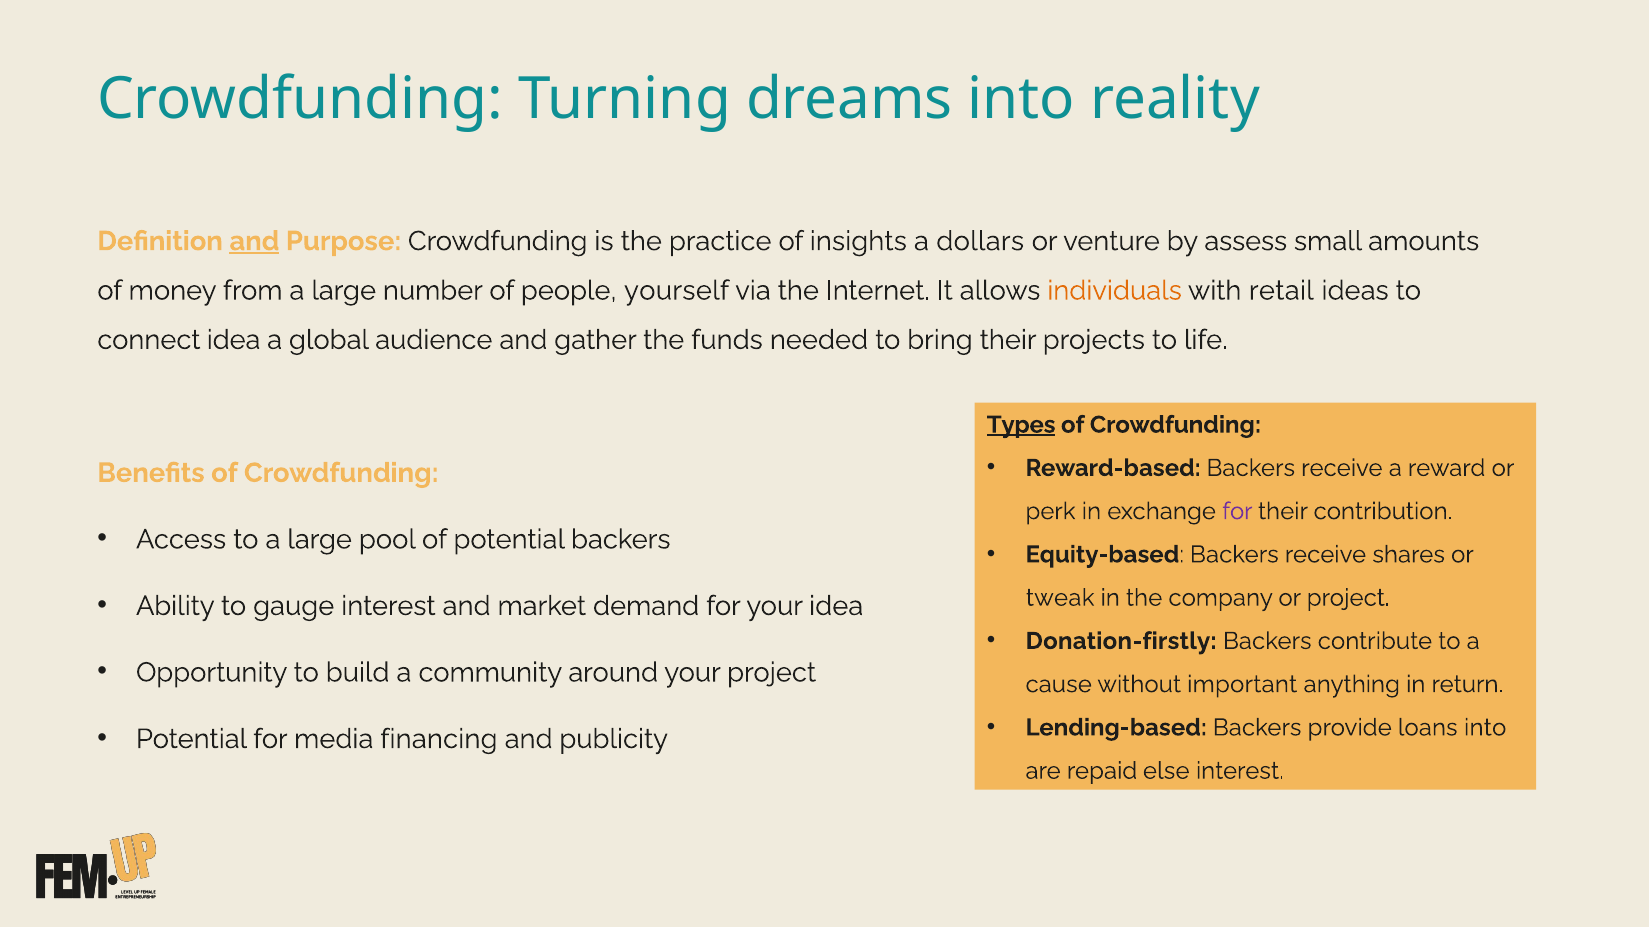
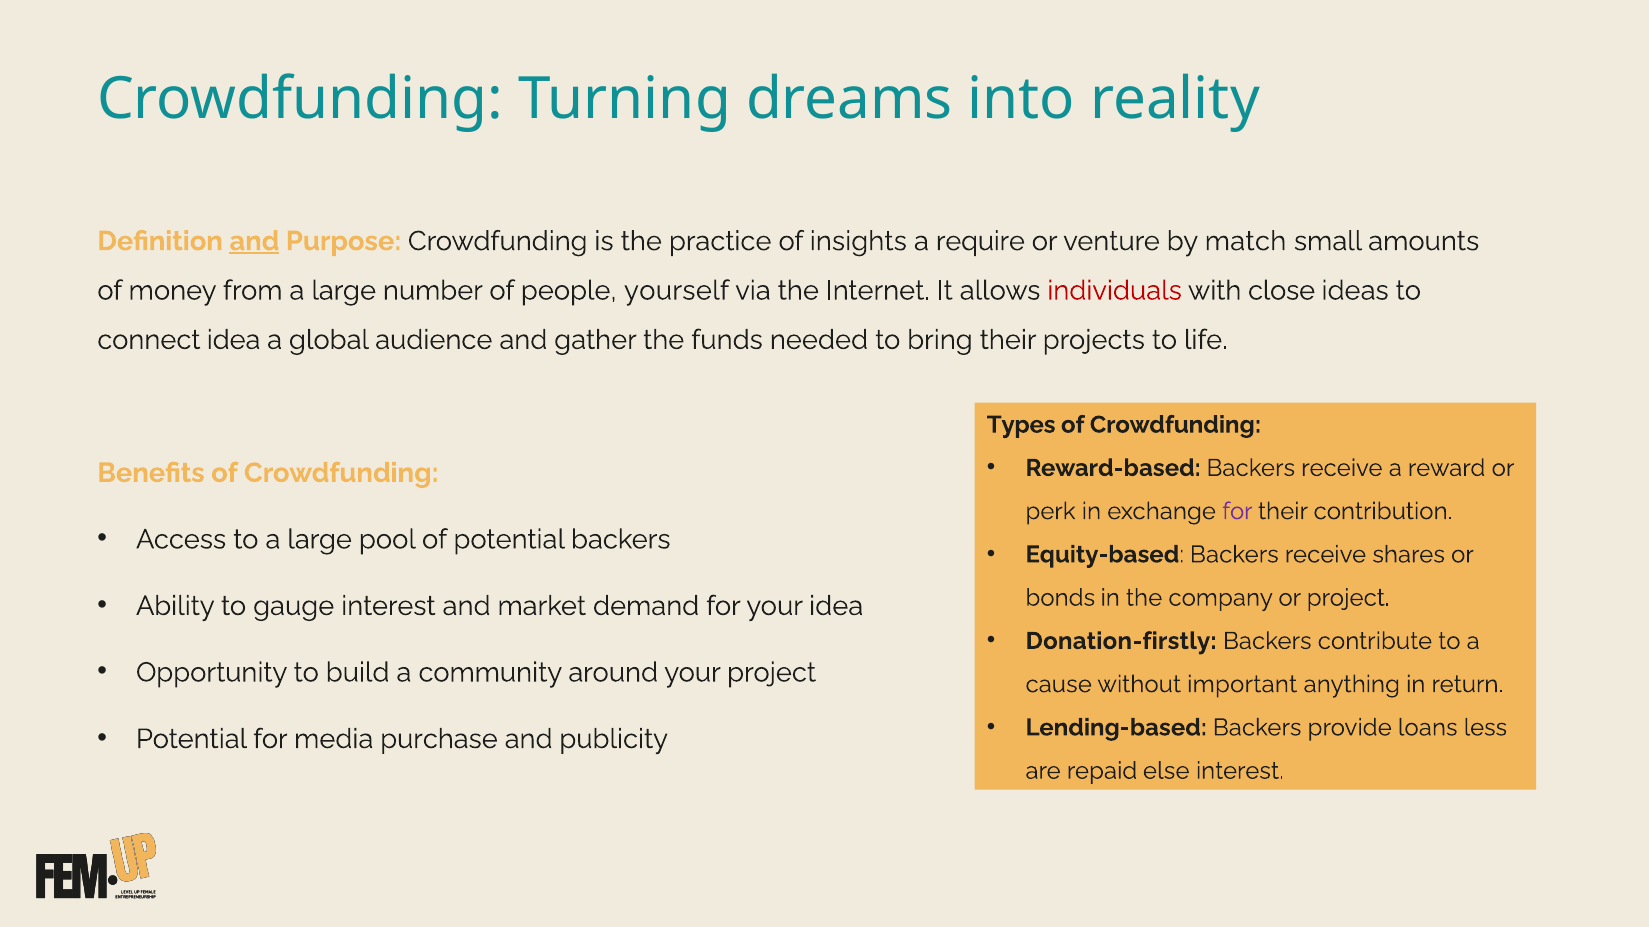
dollars: dollars -> require
assess: assess -> match
individuals colour: orange -> red
retail: retail -> close
Types underline: present -> none
tweak: tweak -> bonds
loans into: into -> less
financing: financing -> purchase
